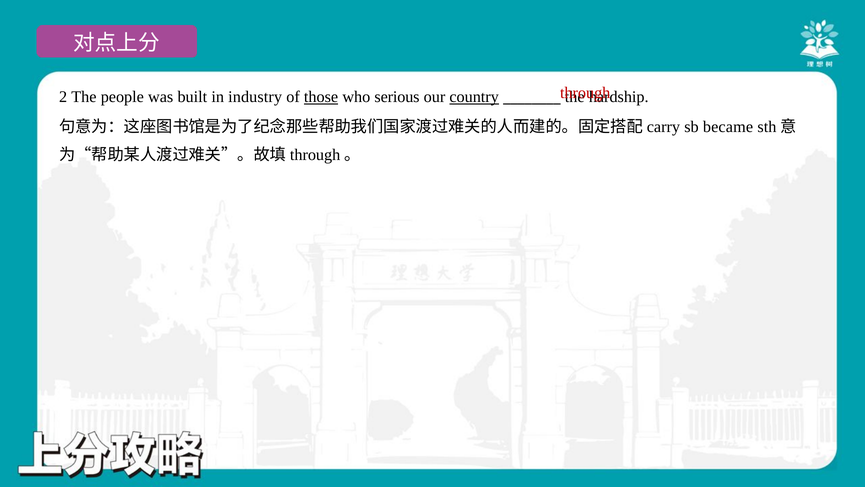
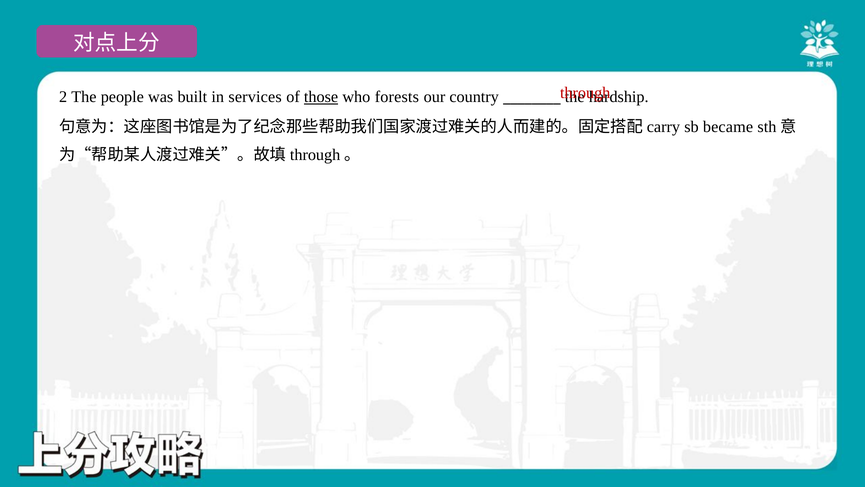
industry: industry -> services
serious: serious -> forests
country underline: present -> none
